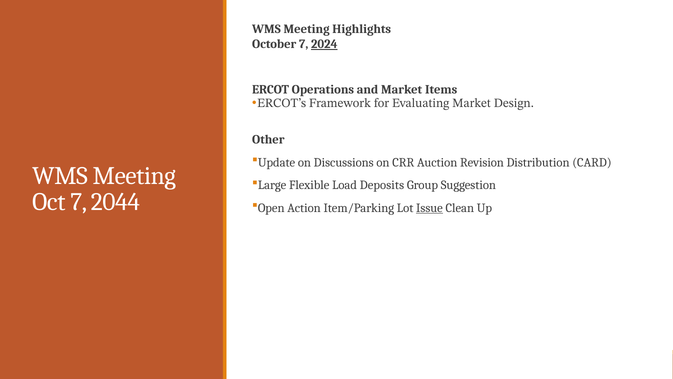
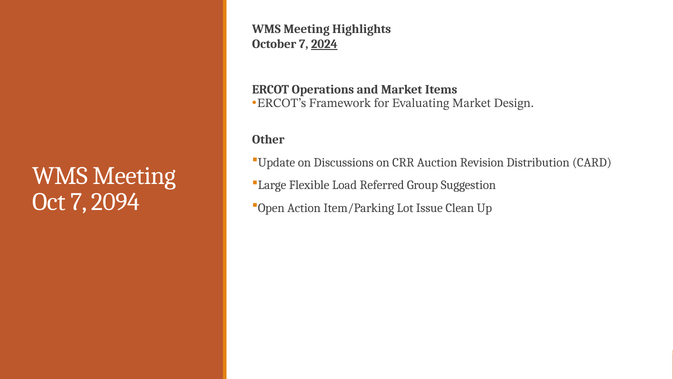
Deposits: Deposits -> Referred
2044: 2044 -> 2094
Issue underline: present -> none
